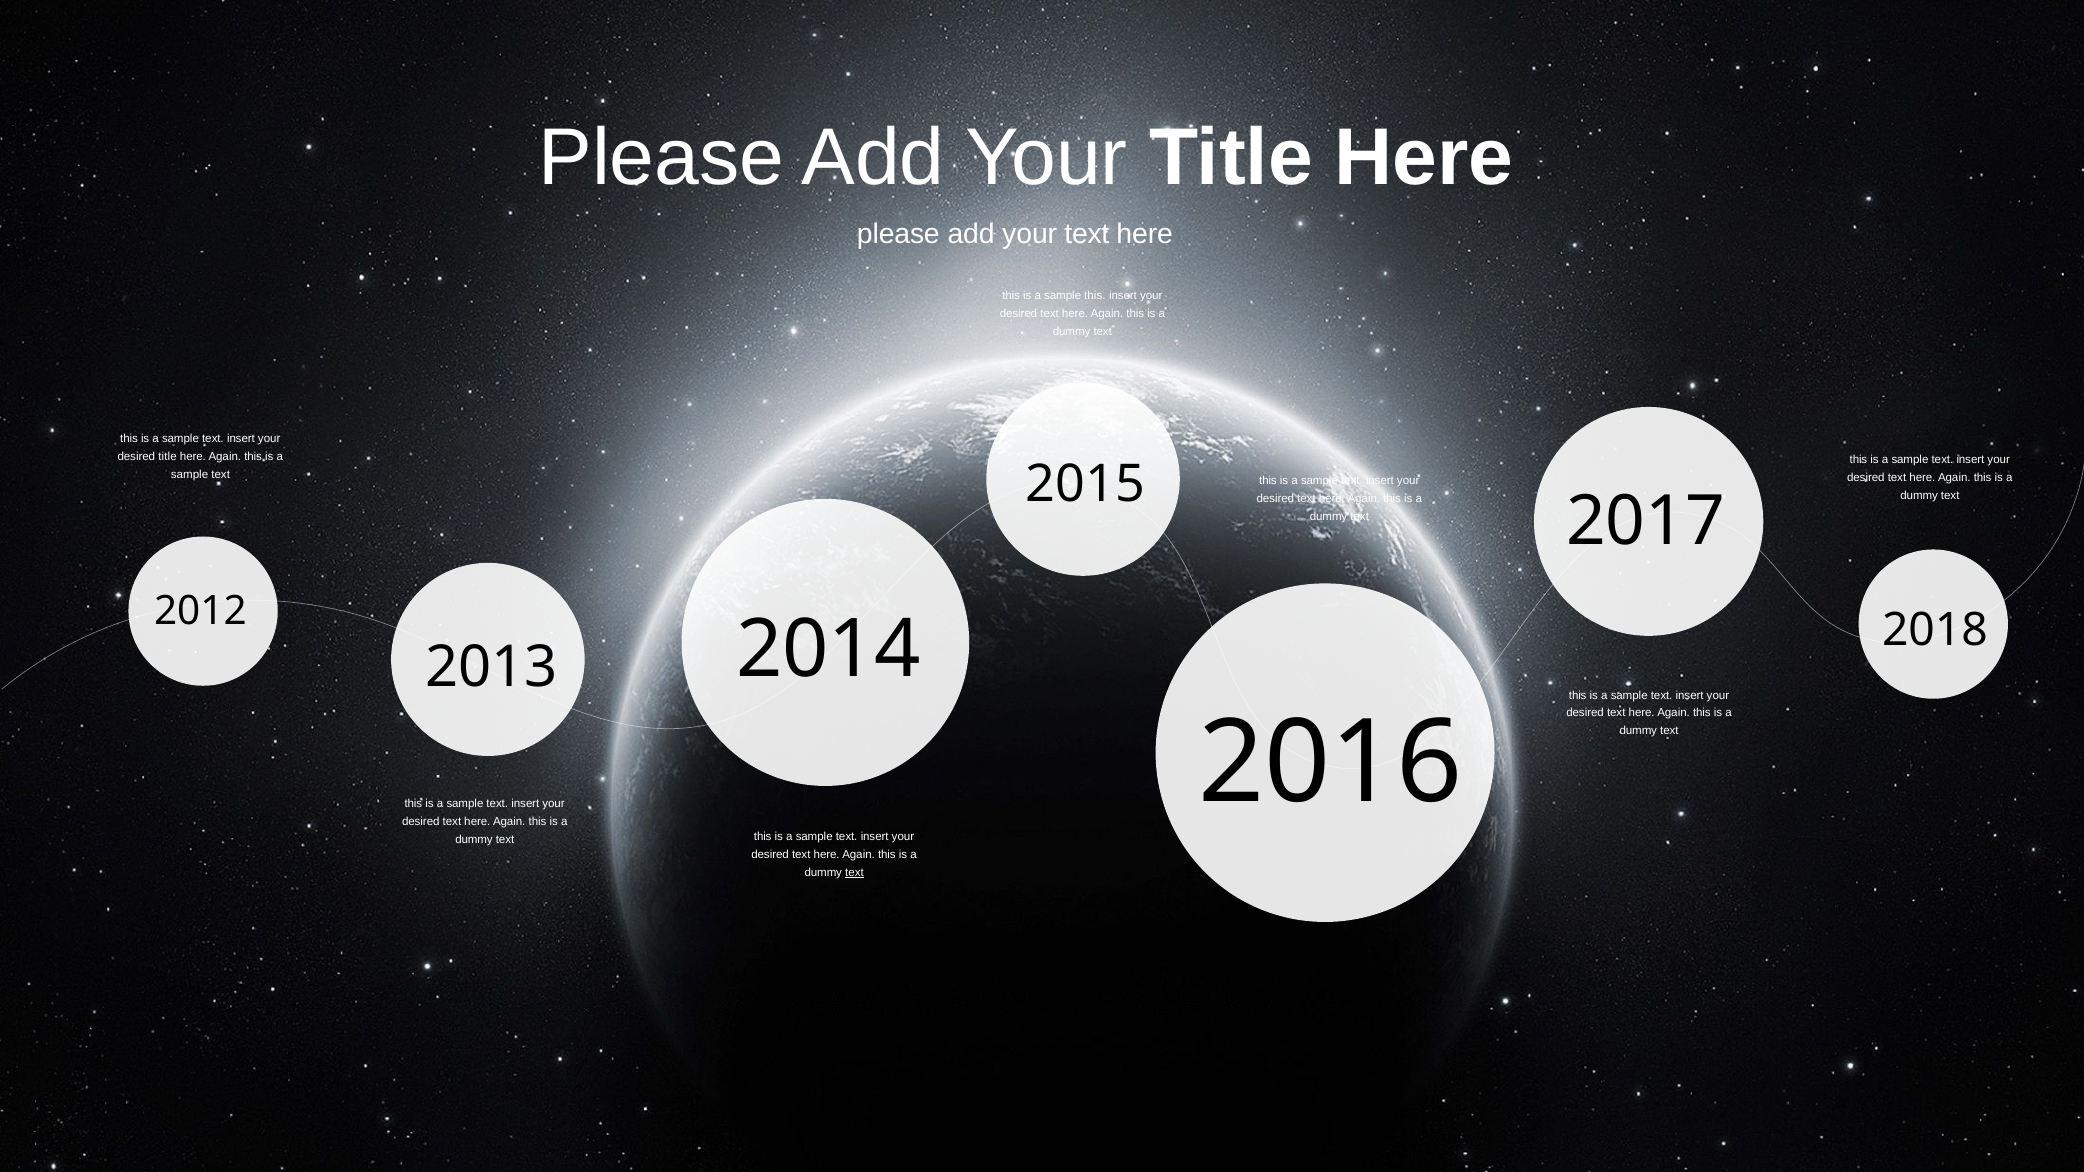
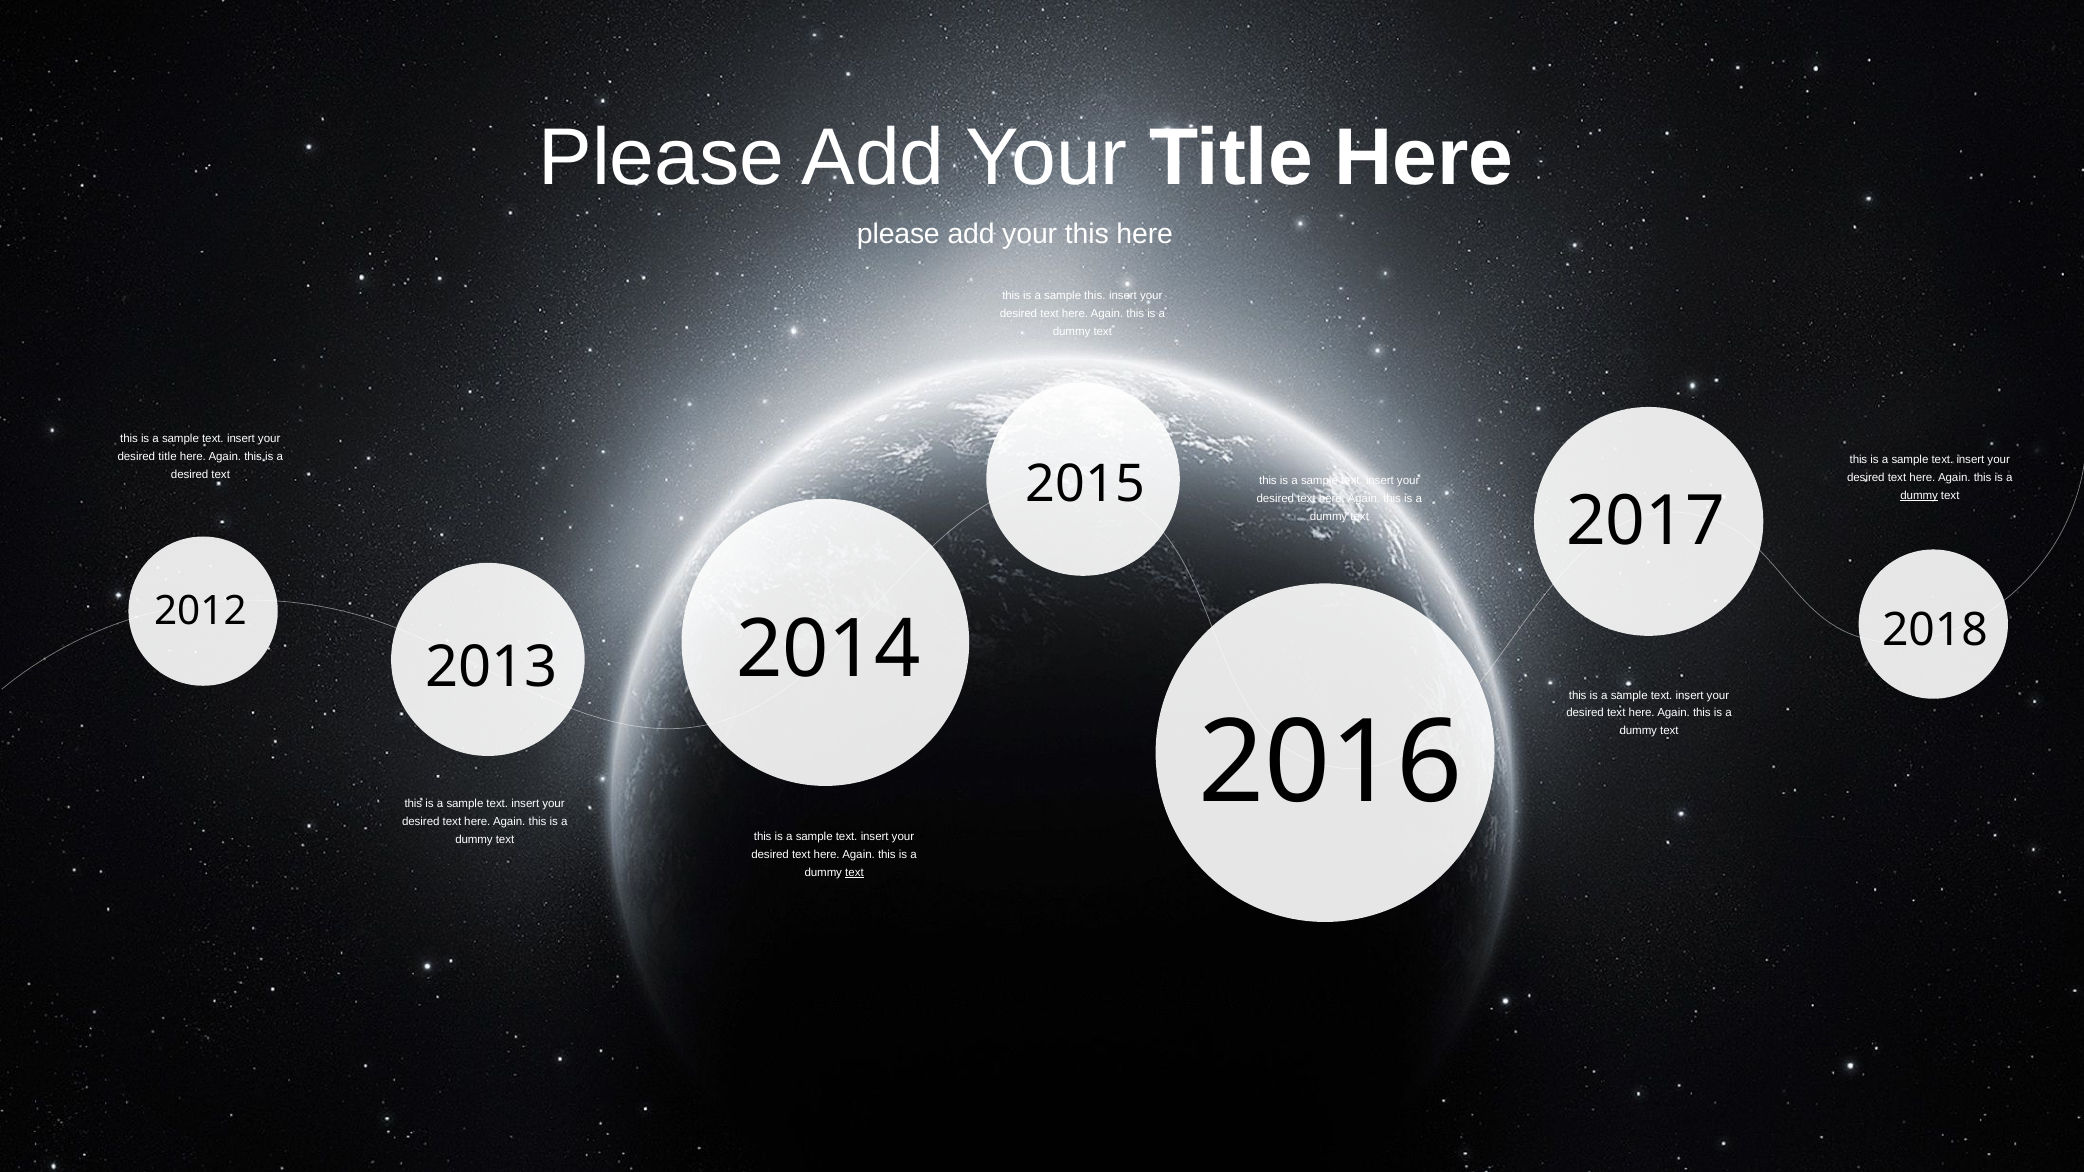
your text: text -> this
sample at (190, 475): sample -> desired
dummy at (1919, 496) underline: none -> present
